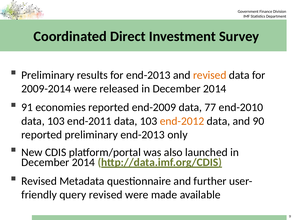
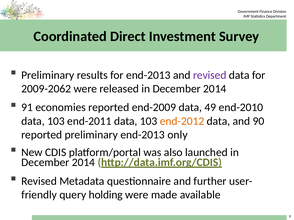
revised at (210, 75) colour: orange -> purple
2009-2014: 2009-2014 -> 2009-2062
77: 77 -> 49
query revised: revised -> holding
